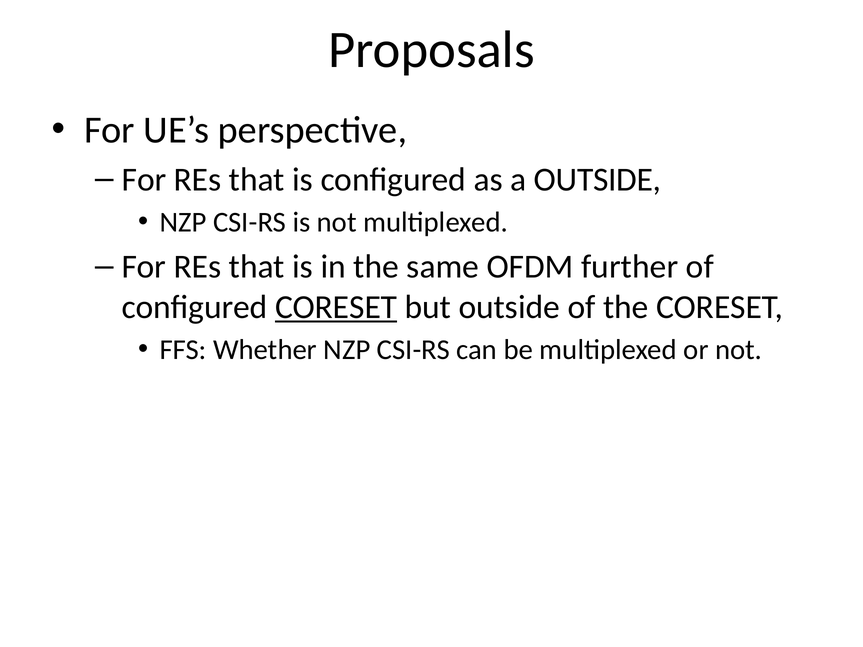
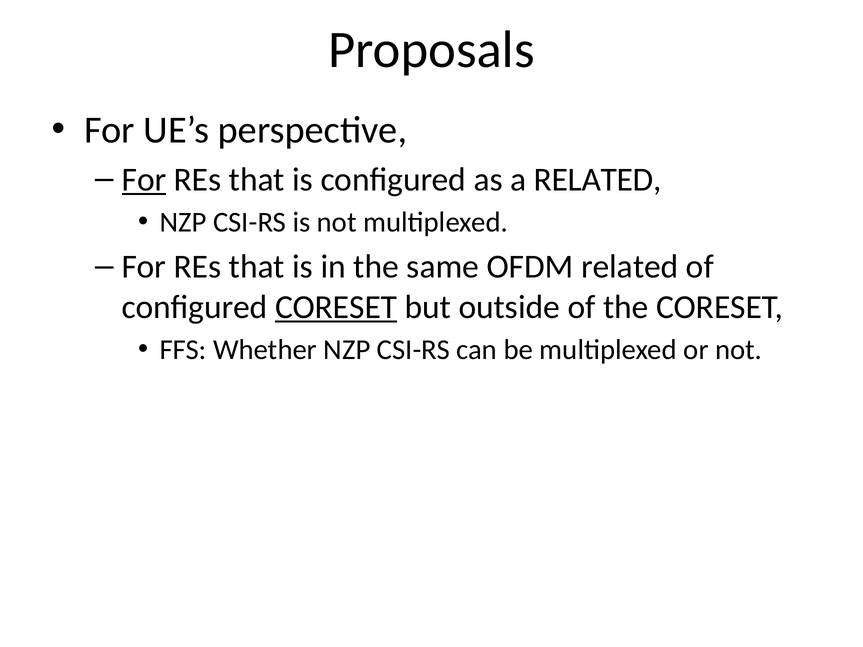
For at (144, 180) underline: none -> present
a OUTSIDE: OUTSIDE -> RELATED
OFDM further: further -> related
